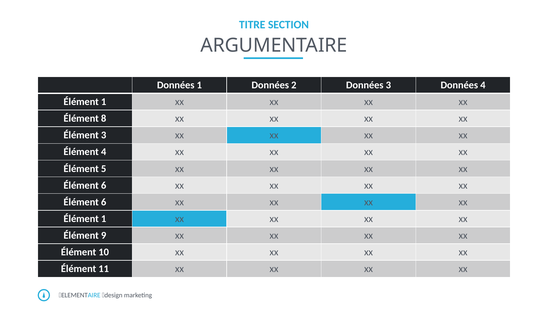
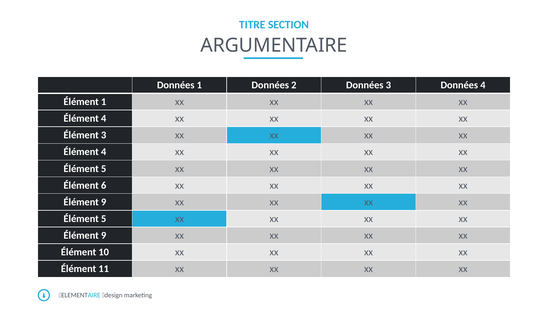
8 at (104, 118): 8 -> 4
6 at (104, 202): 6 -> 9
1 at (104, 218): 1 -> 5
